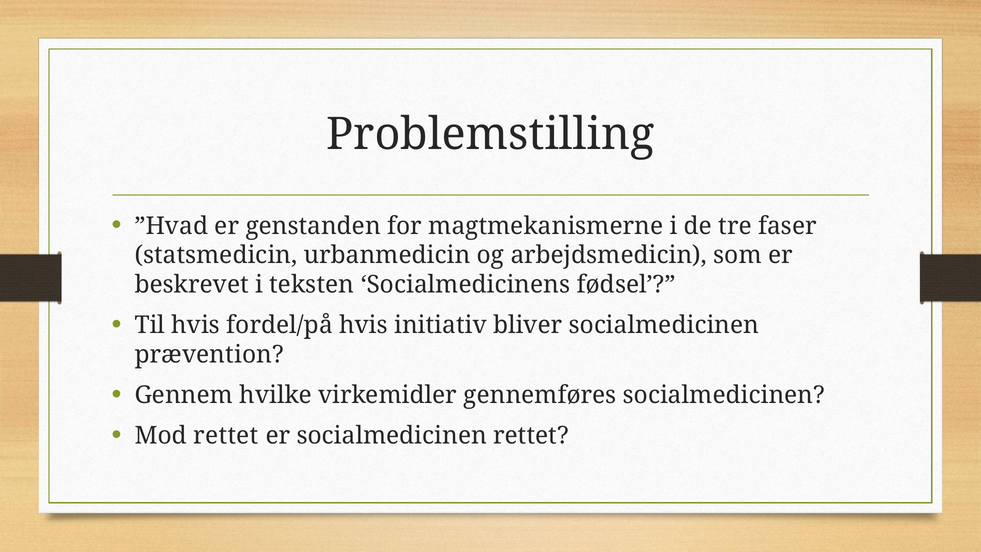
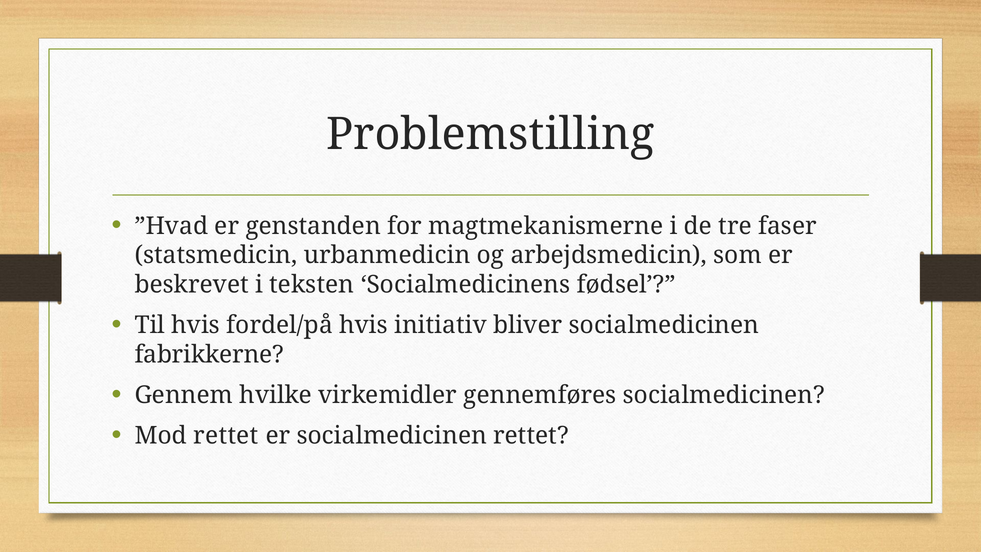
prævention: prævention -> fabrikkerne
